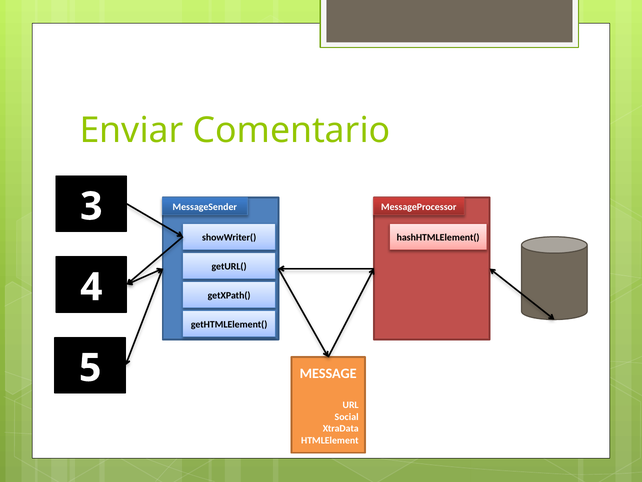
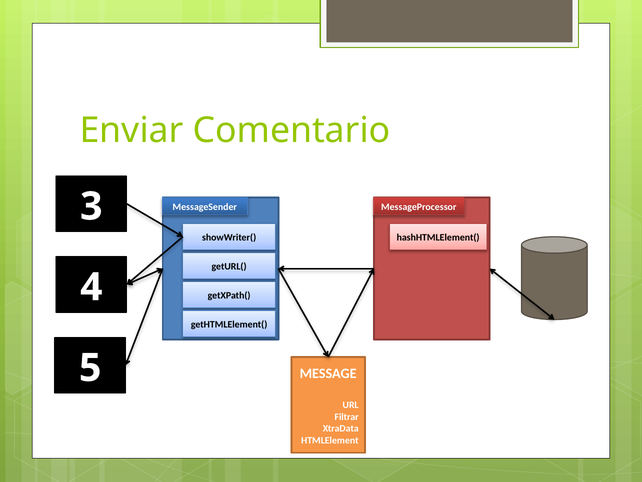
Social: Social -> Filtrar
